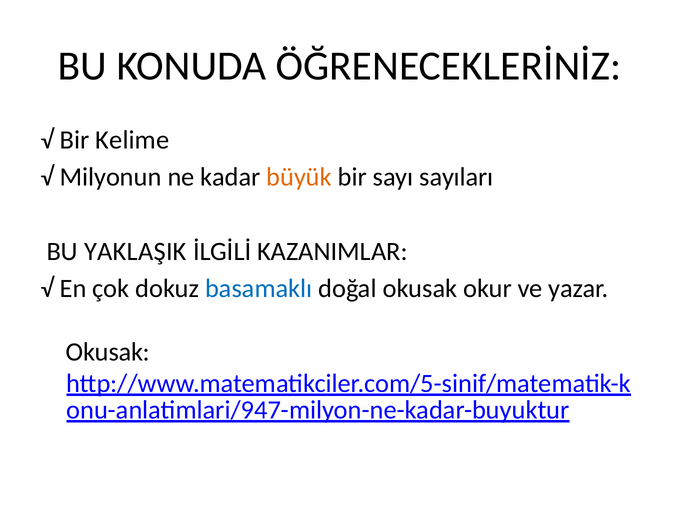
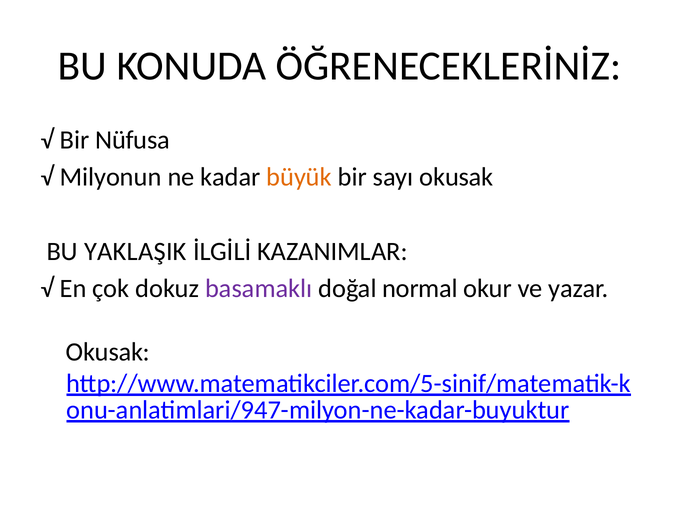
Kelime: Kelime -> Nüfusa
sayı sayıları: sayıları -> okusak
basamaklı colour: blue -> purple
doğal okusak: okusak -> normal
